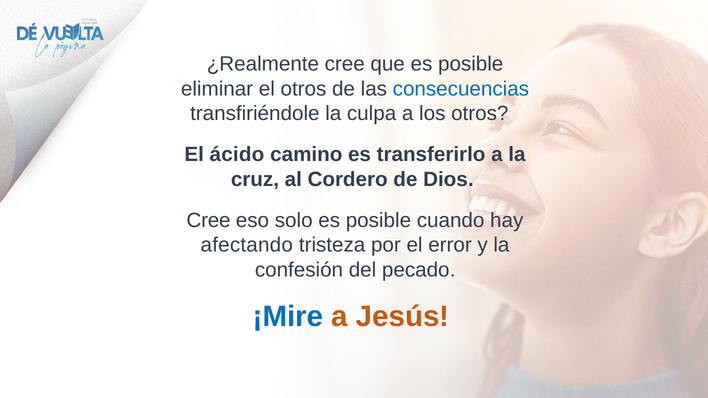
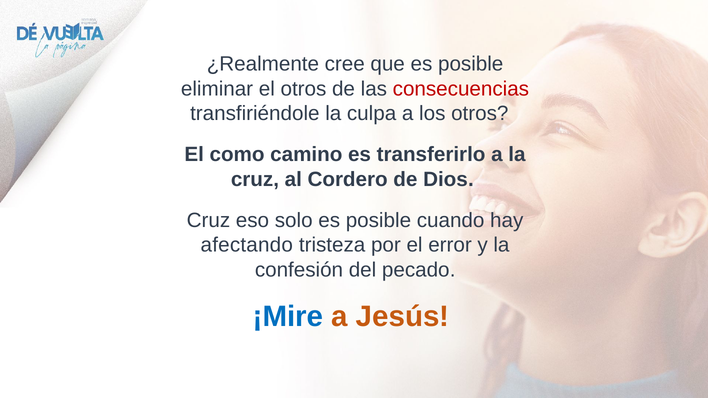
consecuencias colour: blue -> red
ácido: ácido -> como
Cree at (209, 220): Cree -> Cruz
